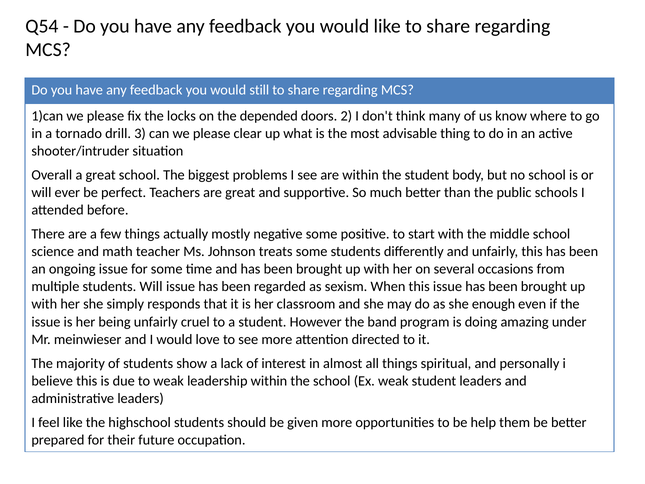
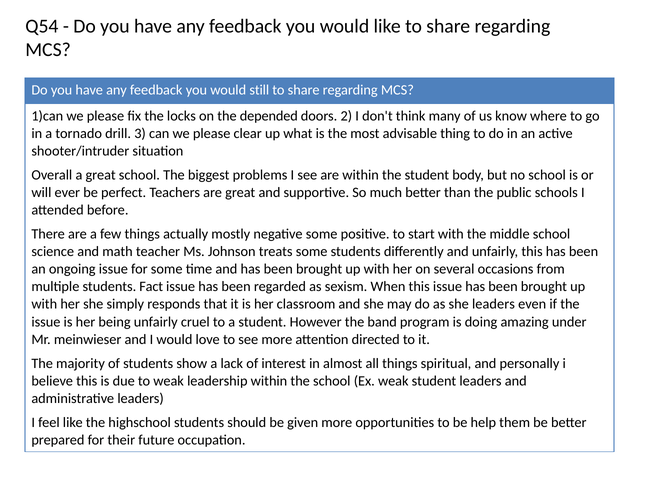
students Will: Will -> Fact
she enough: enough -> leaders
